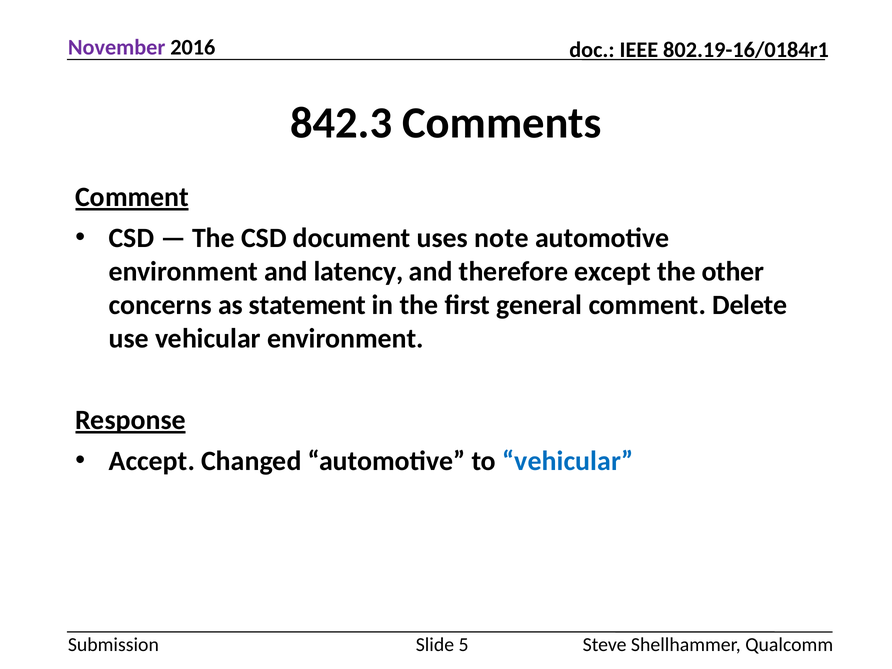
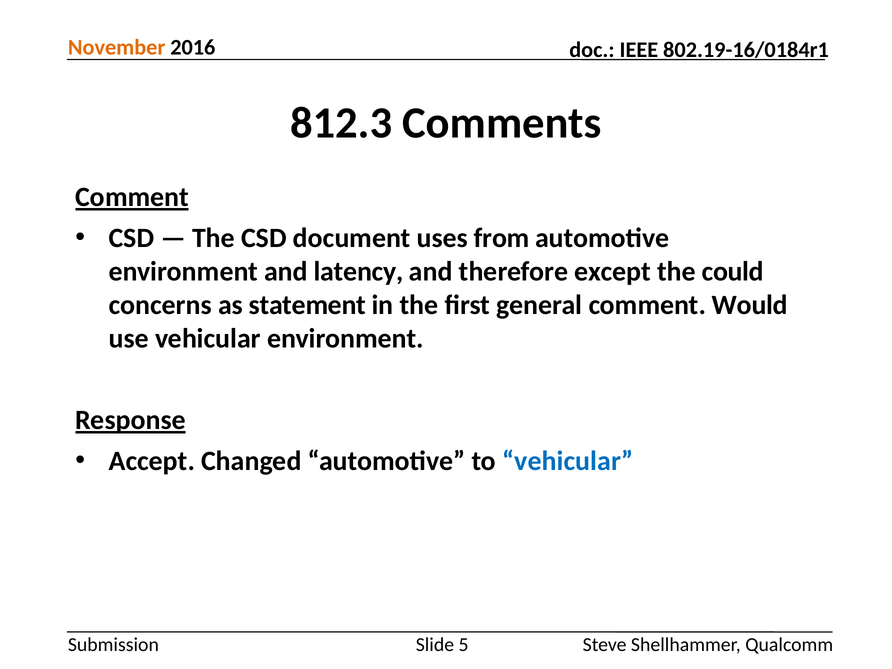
November colour: purple -> orange
842.3: 842.3 -> 812.3
note: note -> from
other: other -> could
Delete: Delete -> Would
